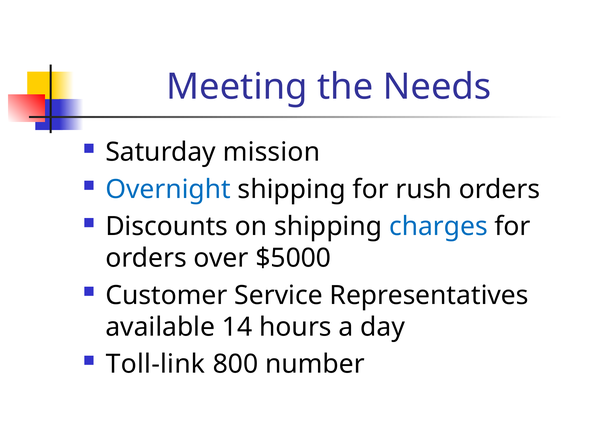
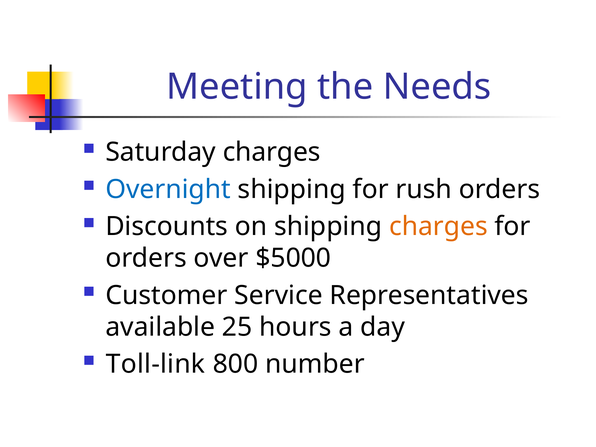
Saturday mission: mission -> charges
charges at (438, 226) colour: blue -> orange
14: 14 -> 25
